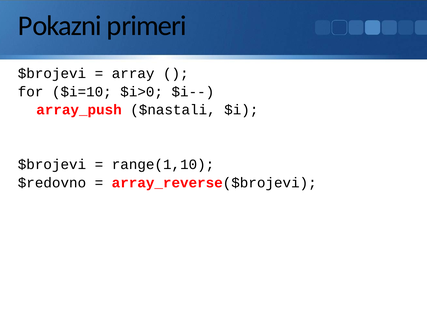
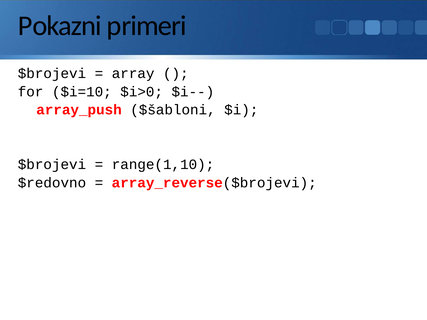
$nastali: $nastali -> $šabloni
